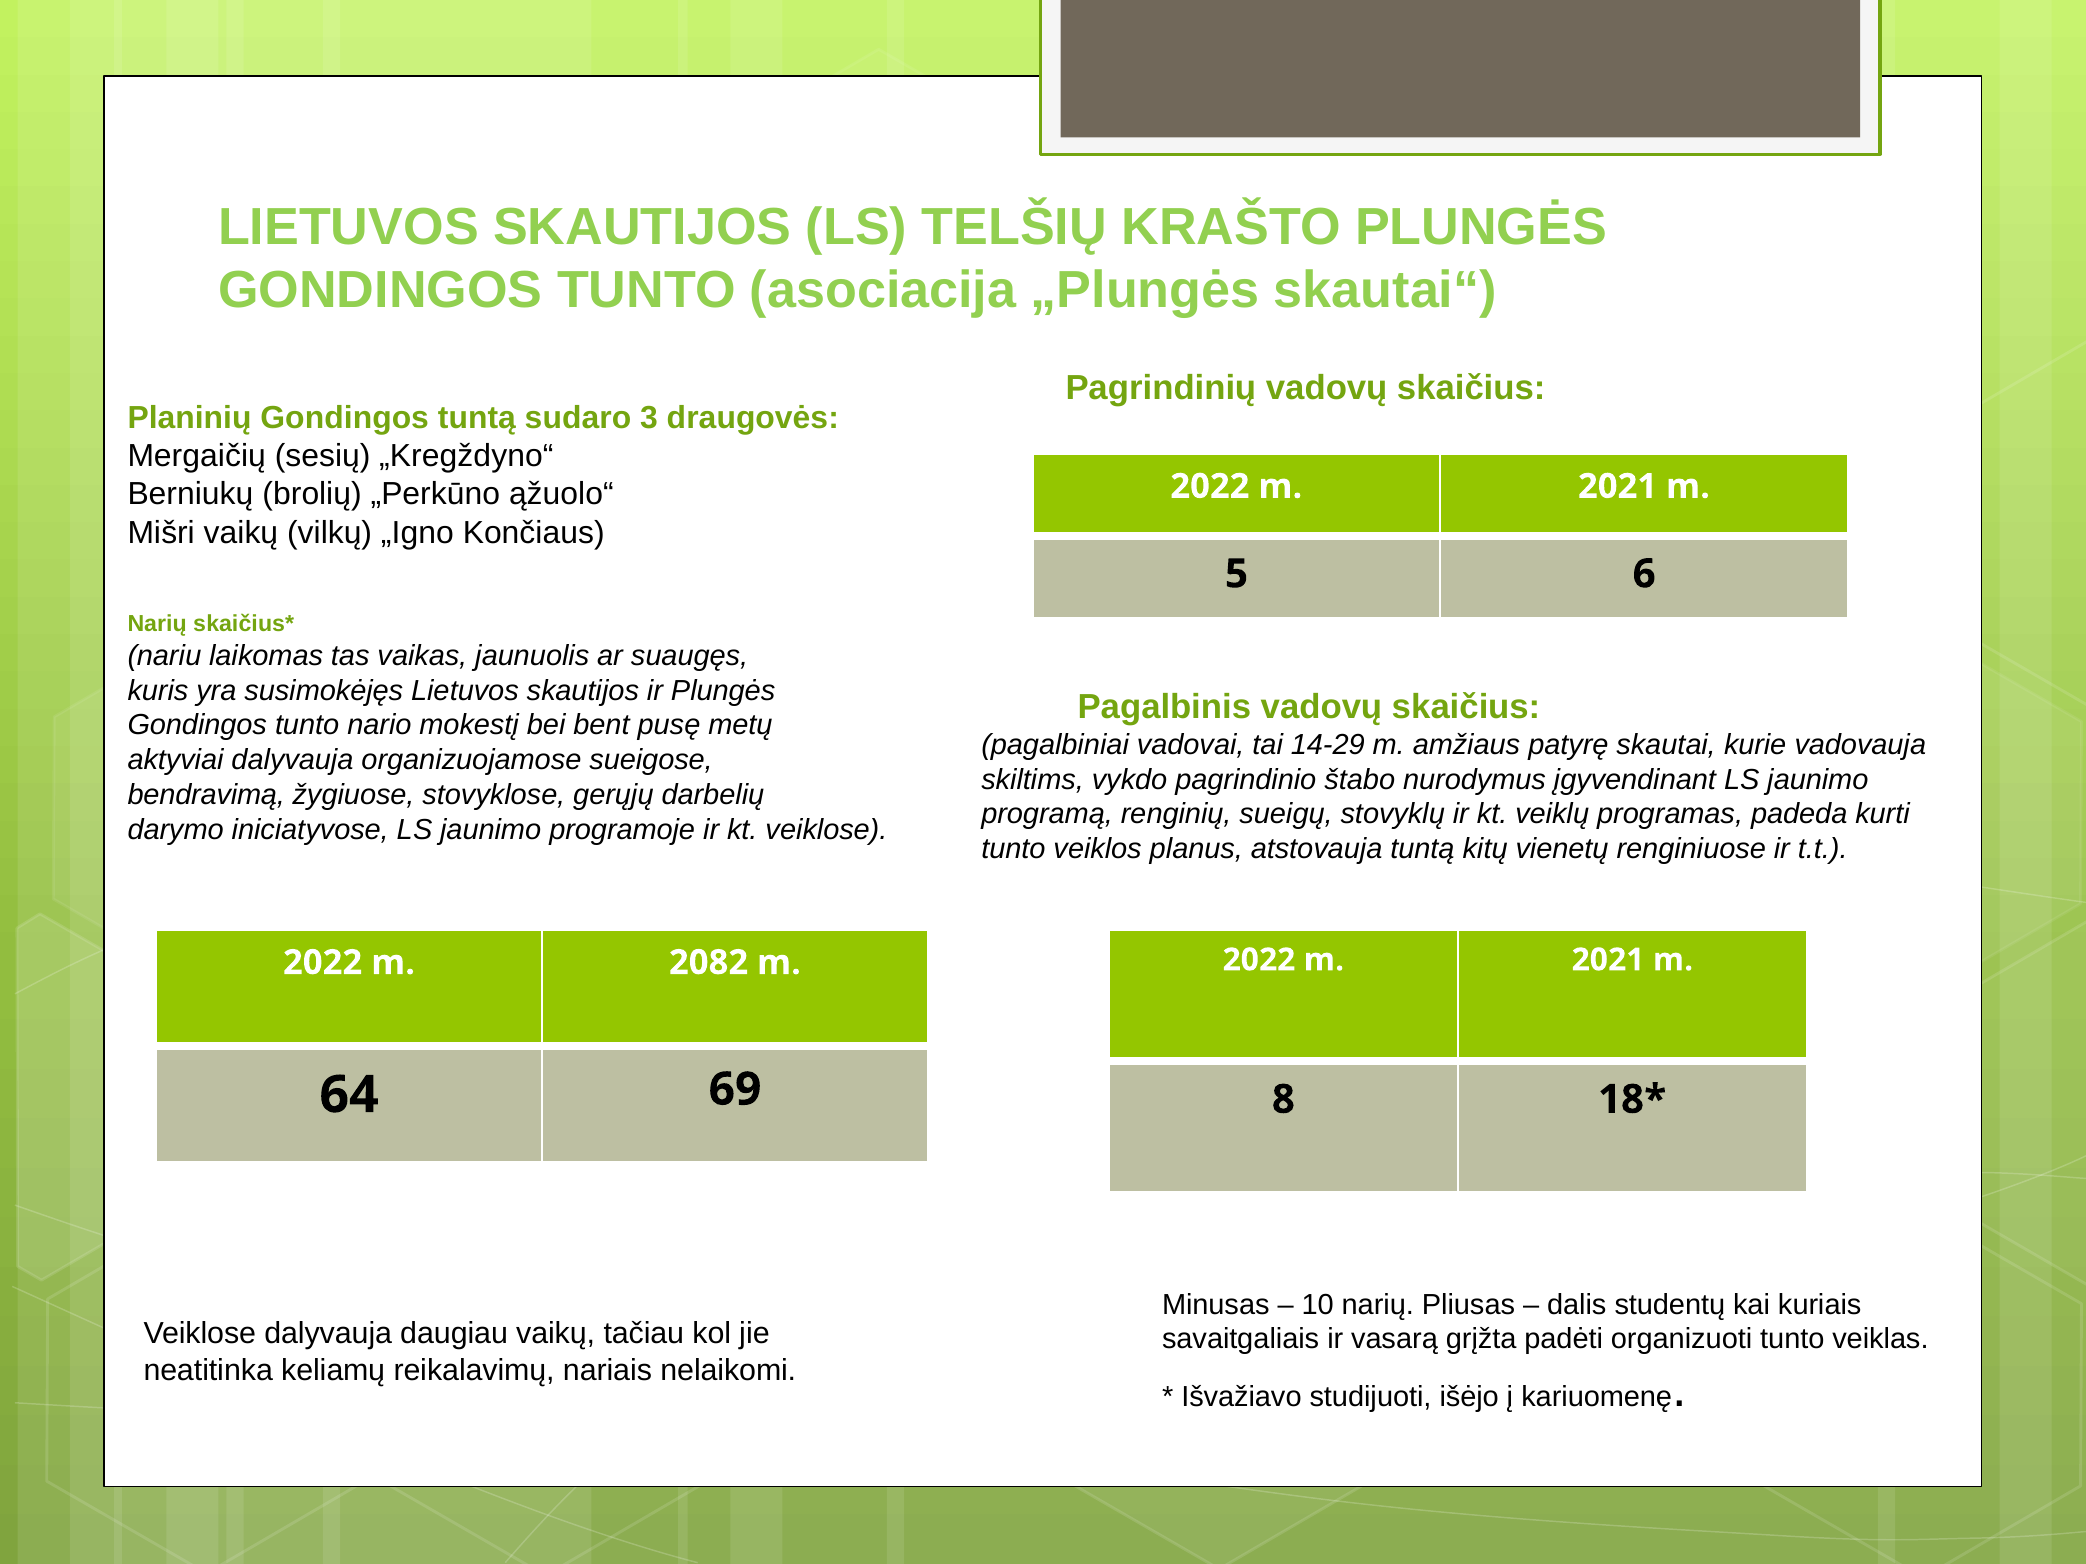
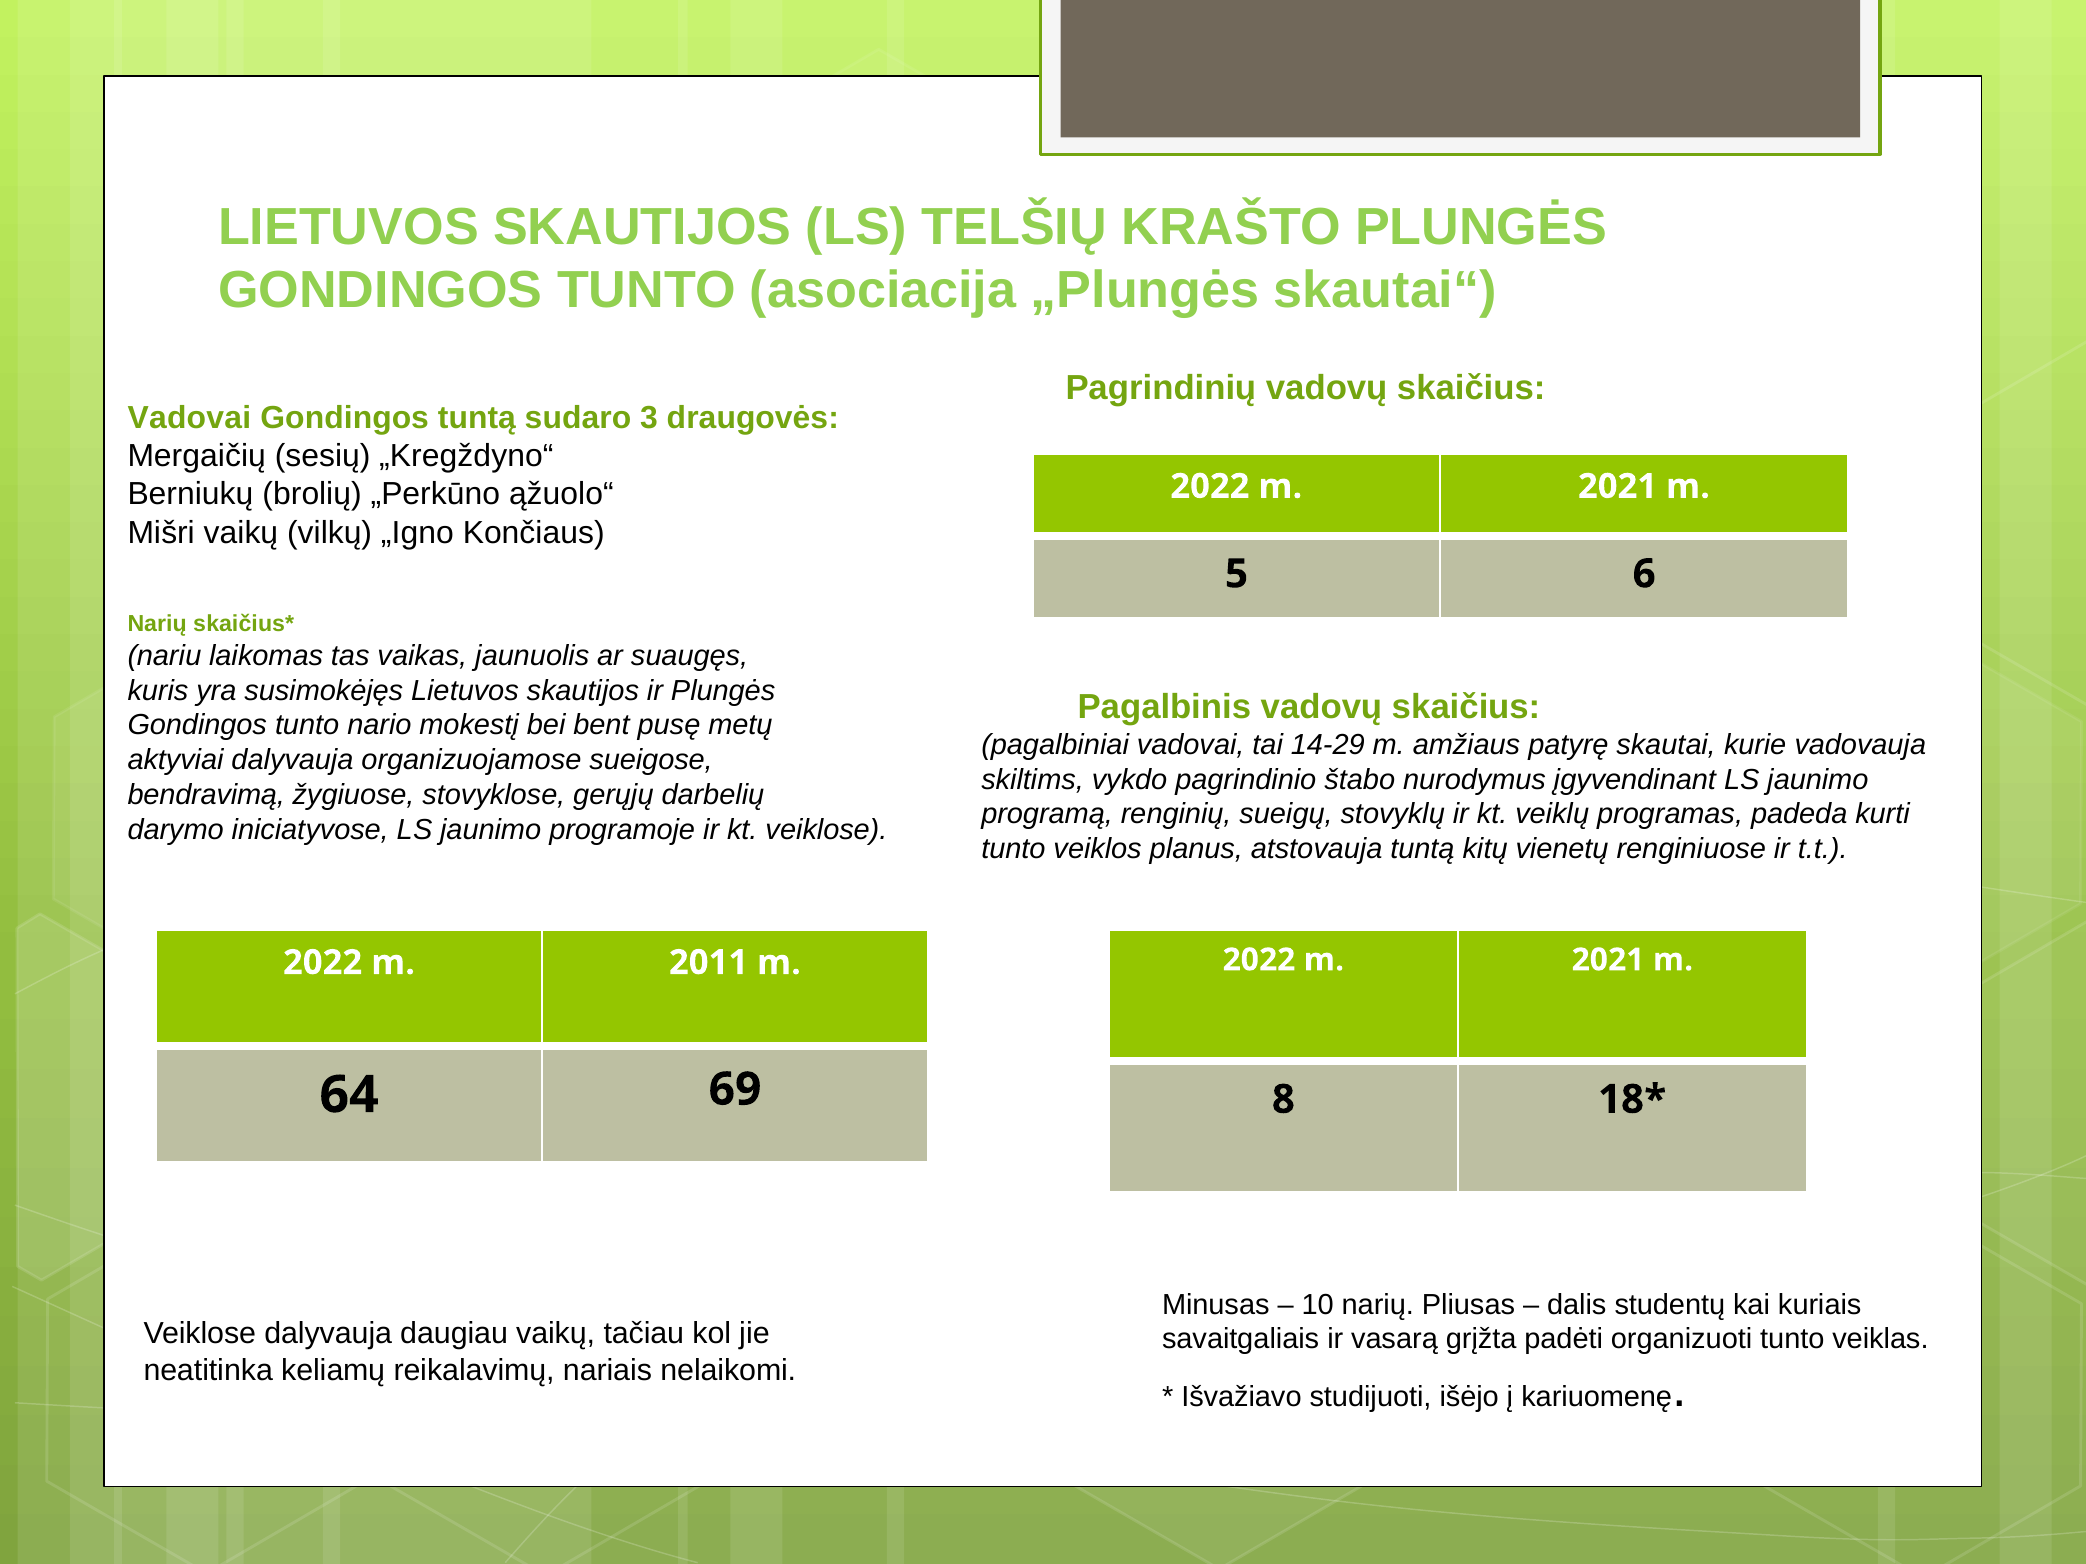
Planinių at (190, 418): Planinių -> Vadovai
2082: 2082 -> 2011
